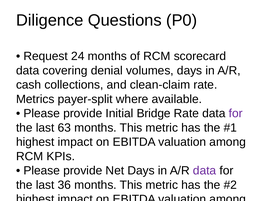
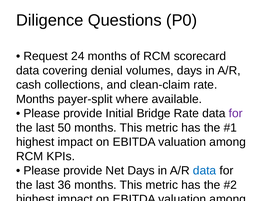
Metrics at (35, 99): Metrics -> Months
63: 63 -> 50
data at (205, 171) colour: purple -> blue
